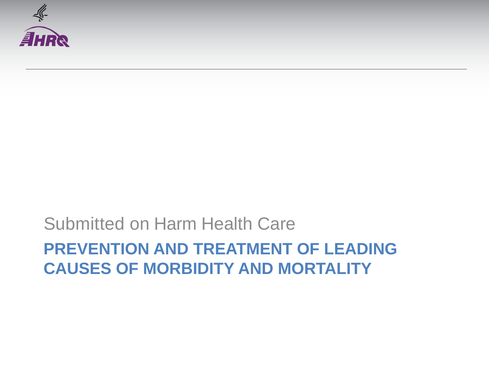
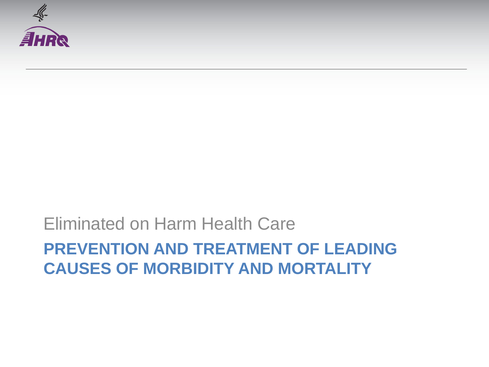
Submitted: Submitted -> Eliminated
